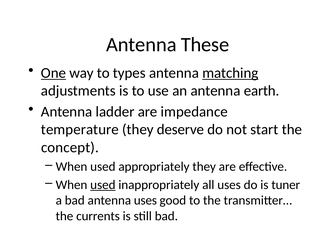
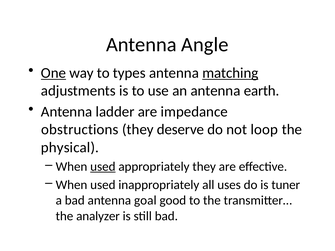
These: These -> Angle
temperature: temperature -> obstructions
start: start -> loop
concept: concept -> physical
used at (103, 167) underline: none -> present
used at (103, 185) underline: present -> none
antenna uses: uses -> goal
currents: currents -> analyzer
